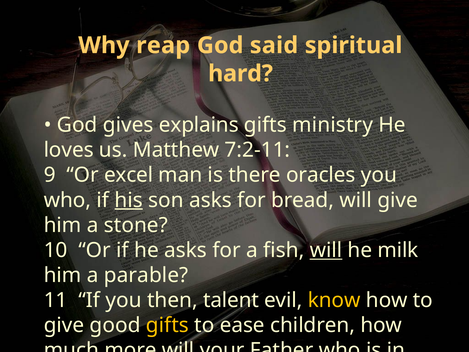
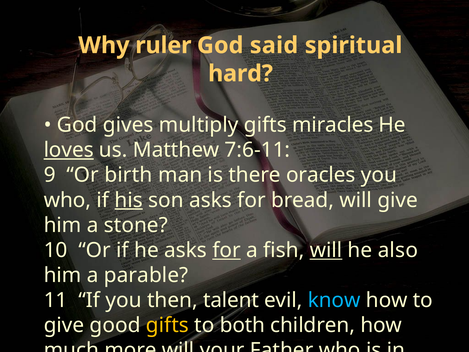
reap: reap -> ruler
explains: explains -> multiply
ministry: ministry -> miracles
loves underline: none -> present
7:2-11: 7:2-11 -> 7:6-11
excel: excel -> birth
for at (227, 250) underline: none -> present
milk: milk -> also
know colour: yellow -> light blue
ease: ease -> both
